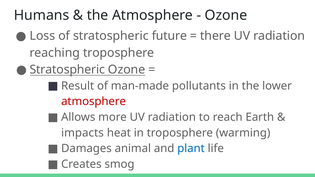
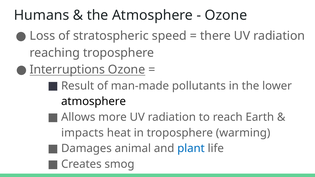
future: future -> speed
Stratospheric at (67, 70): Stratospheric -> Interruptions
atmosphere at (94, 102) colour: red -> black
